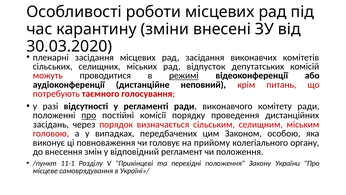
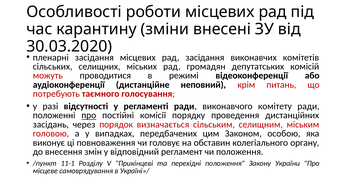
відпусток: відпусток -> громадян
режимі underline: present -> none
прийому: прийому -> обставин
